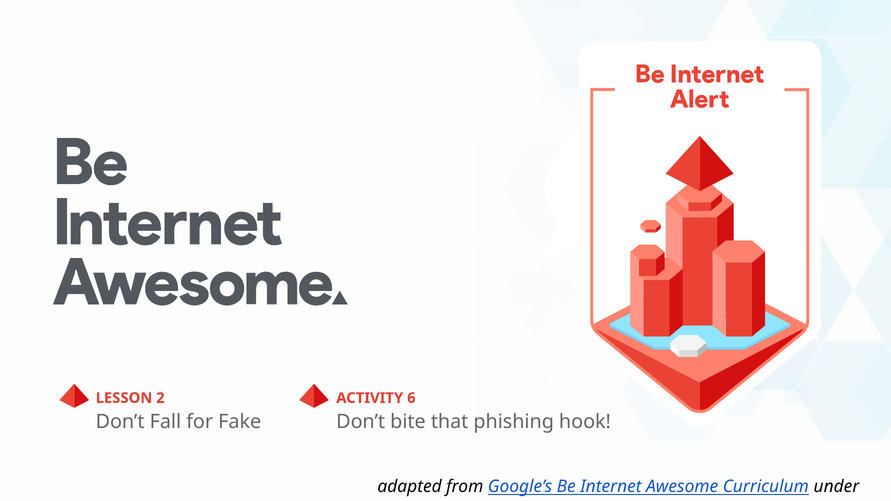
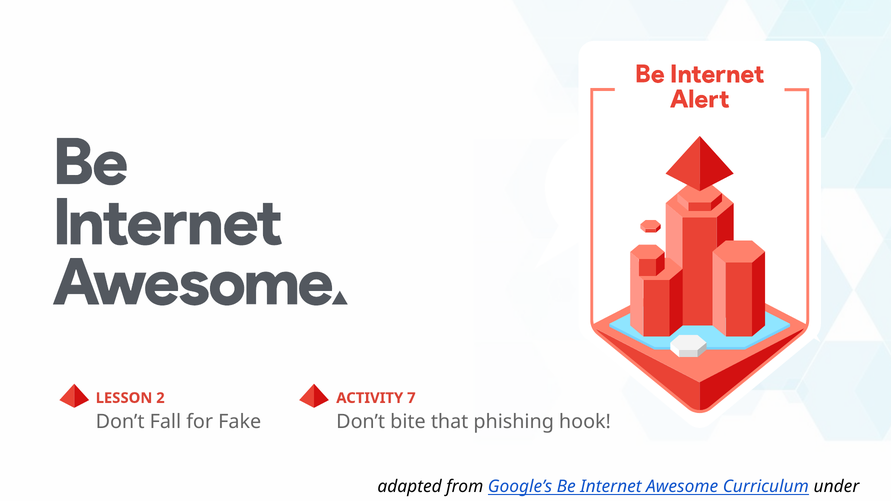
6: 6 -> 7
